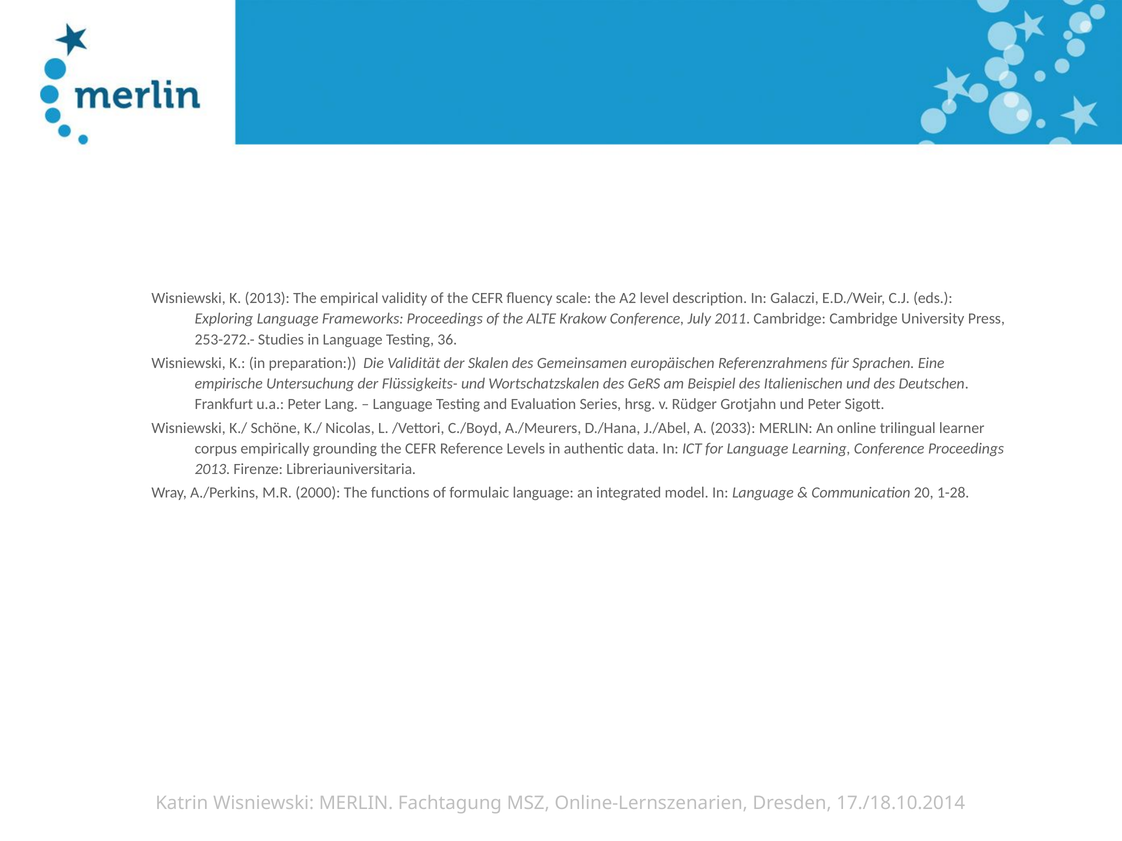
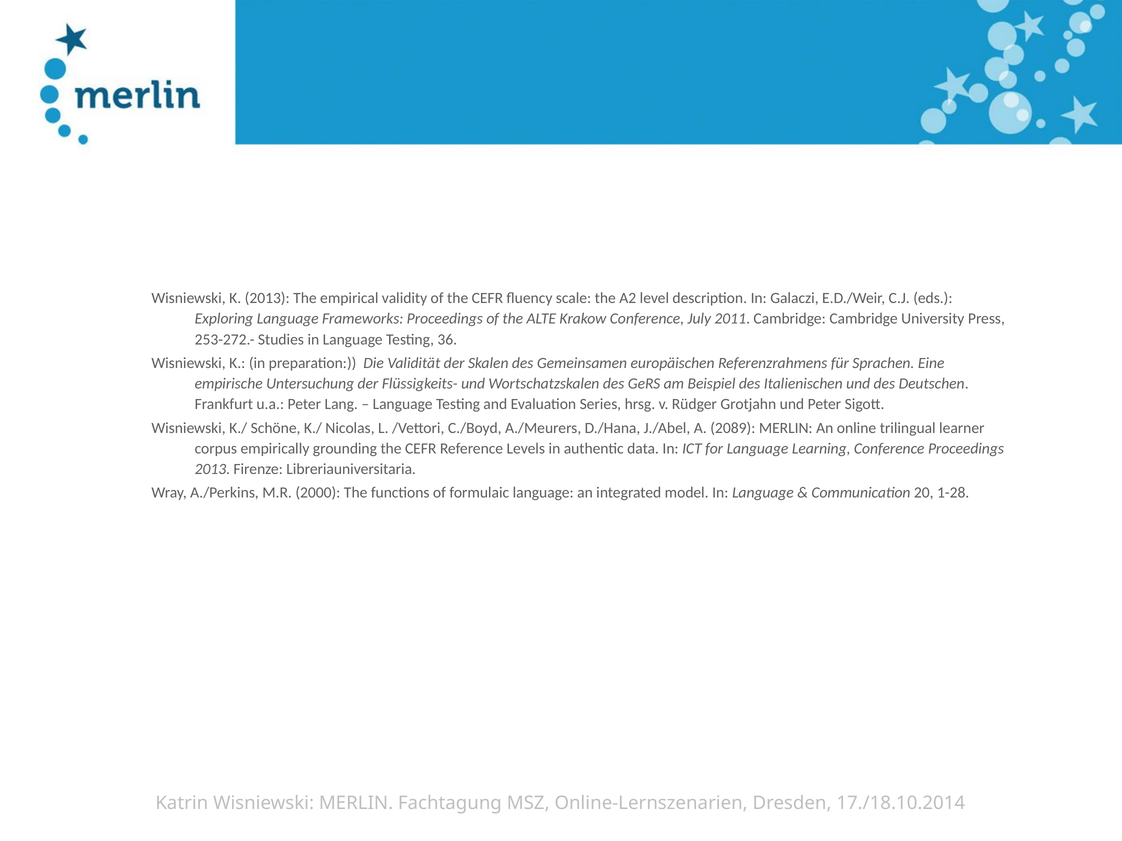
2033: 2033 -> 2089
